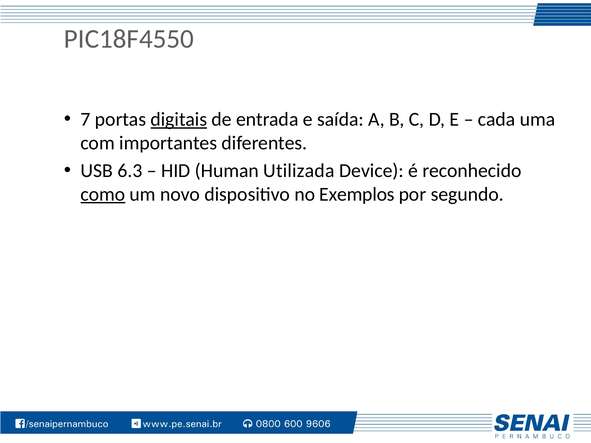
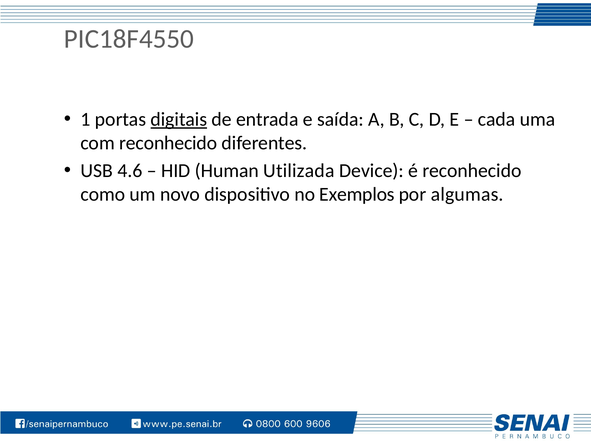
7: 7 -> 1
com importantes: importantes -> reconhecido
6.3: 6.3 -> 4.6
como underline: present -> none
segundo: segundo -> algumas
